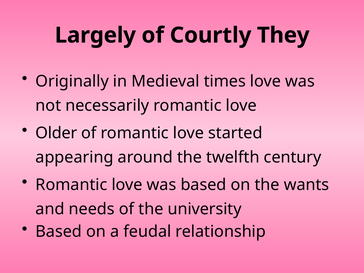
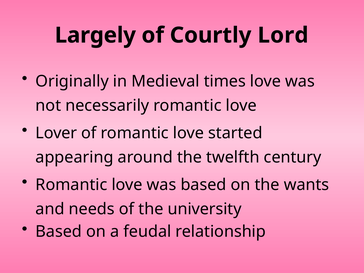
They: They -> Lord
Older: Older -> Lover
